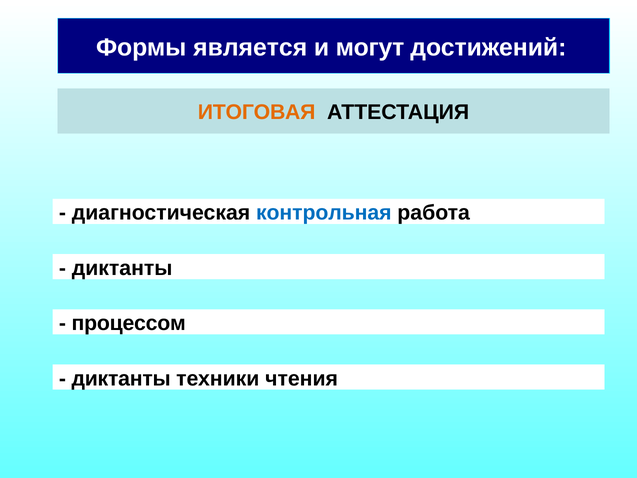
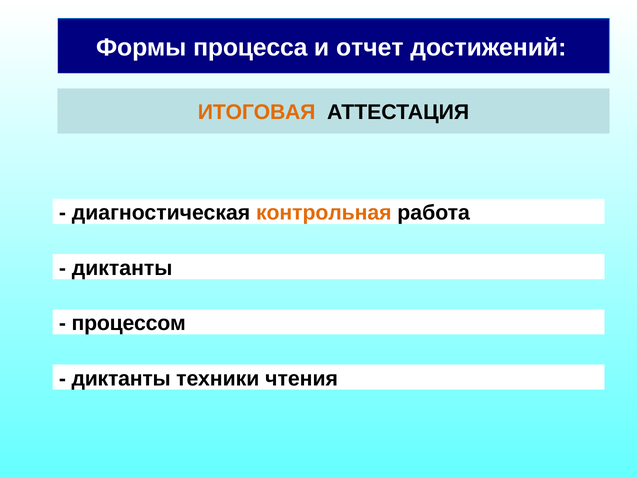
является: является -> процесса
могут: могут -> отчет
контрольная colour: blue -> orange
